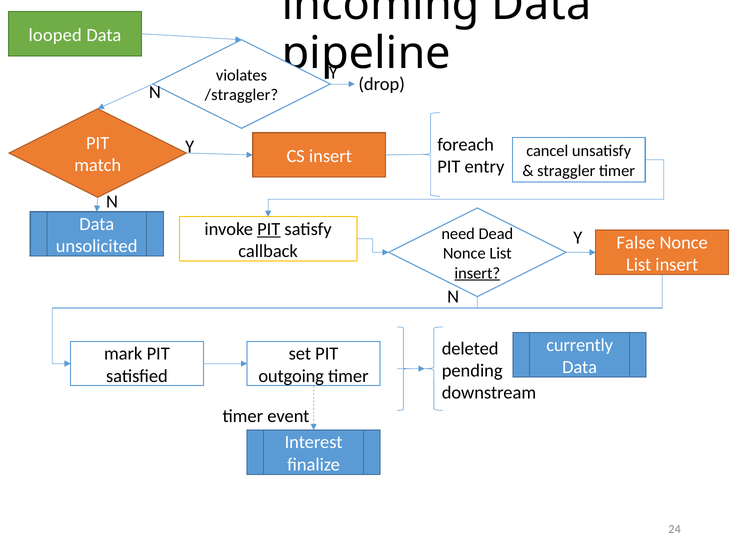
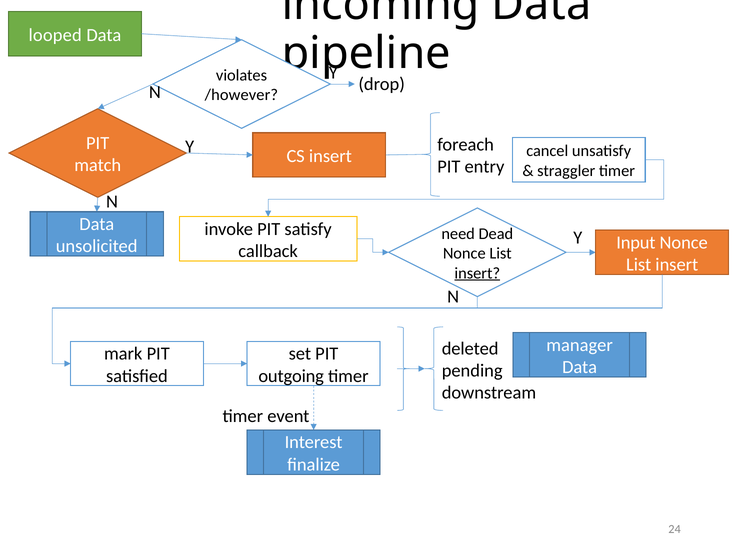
/straggler: /straggler -> /however
PIT at (269, 229) underline: present -> none
False: False -> Input
currently: currently -> manager
